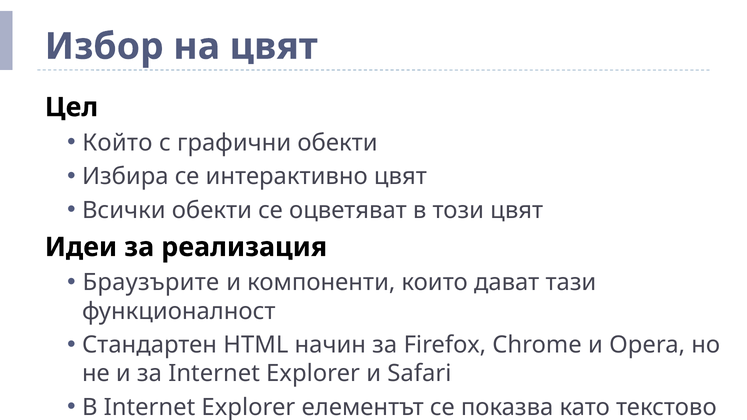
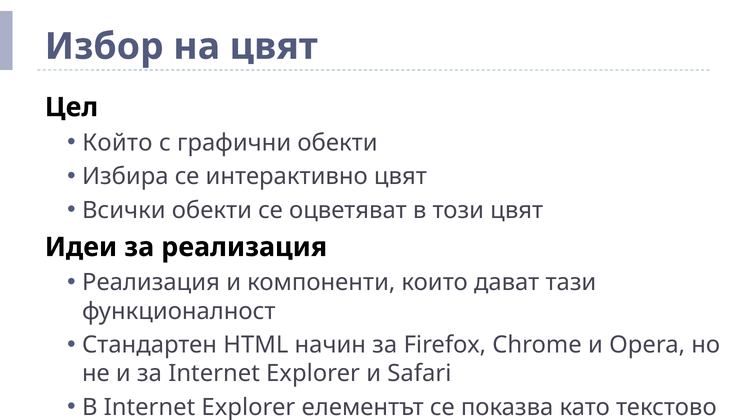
Браузърите at (151, 283): Браузърите -> Реализация
